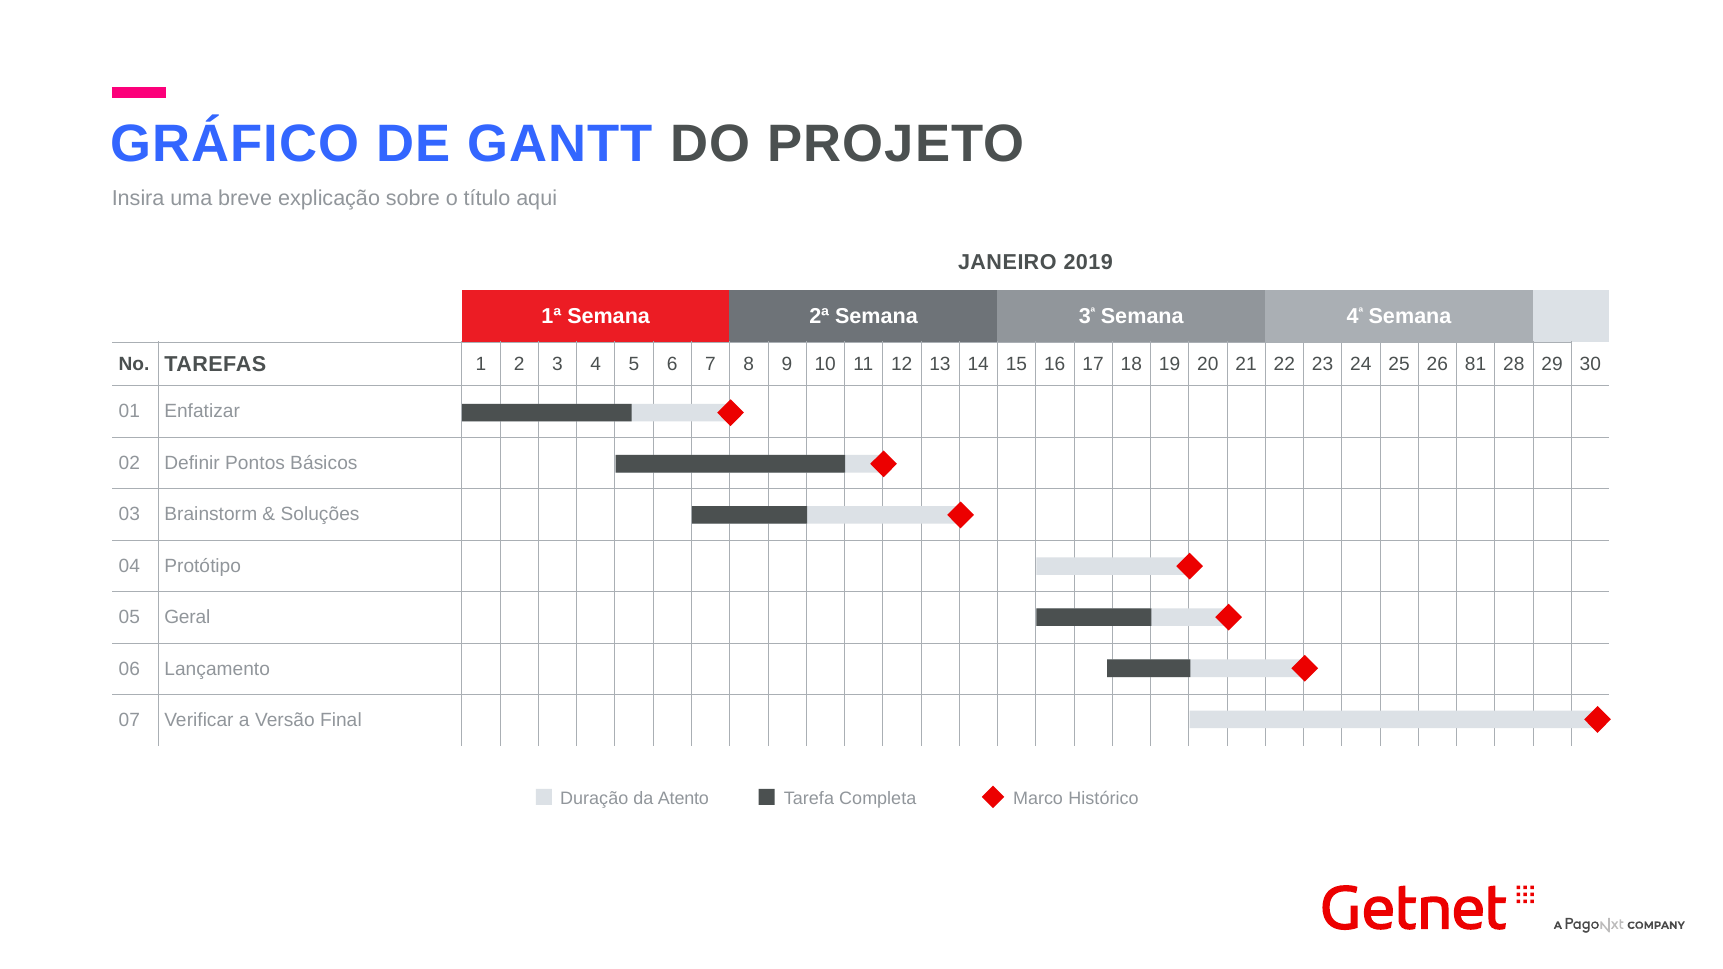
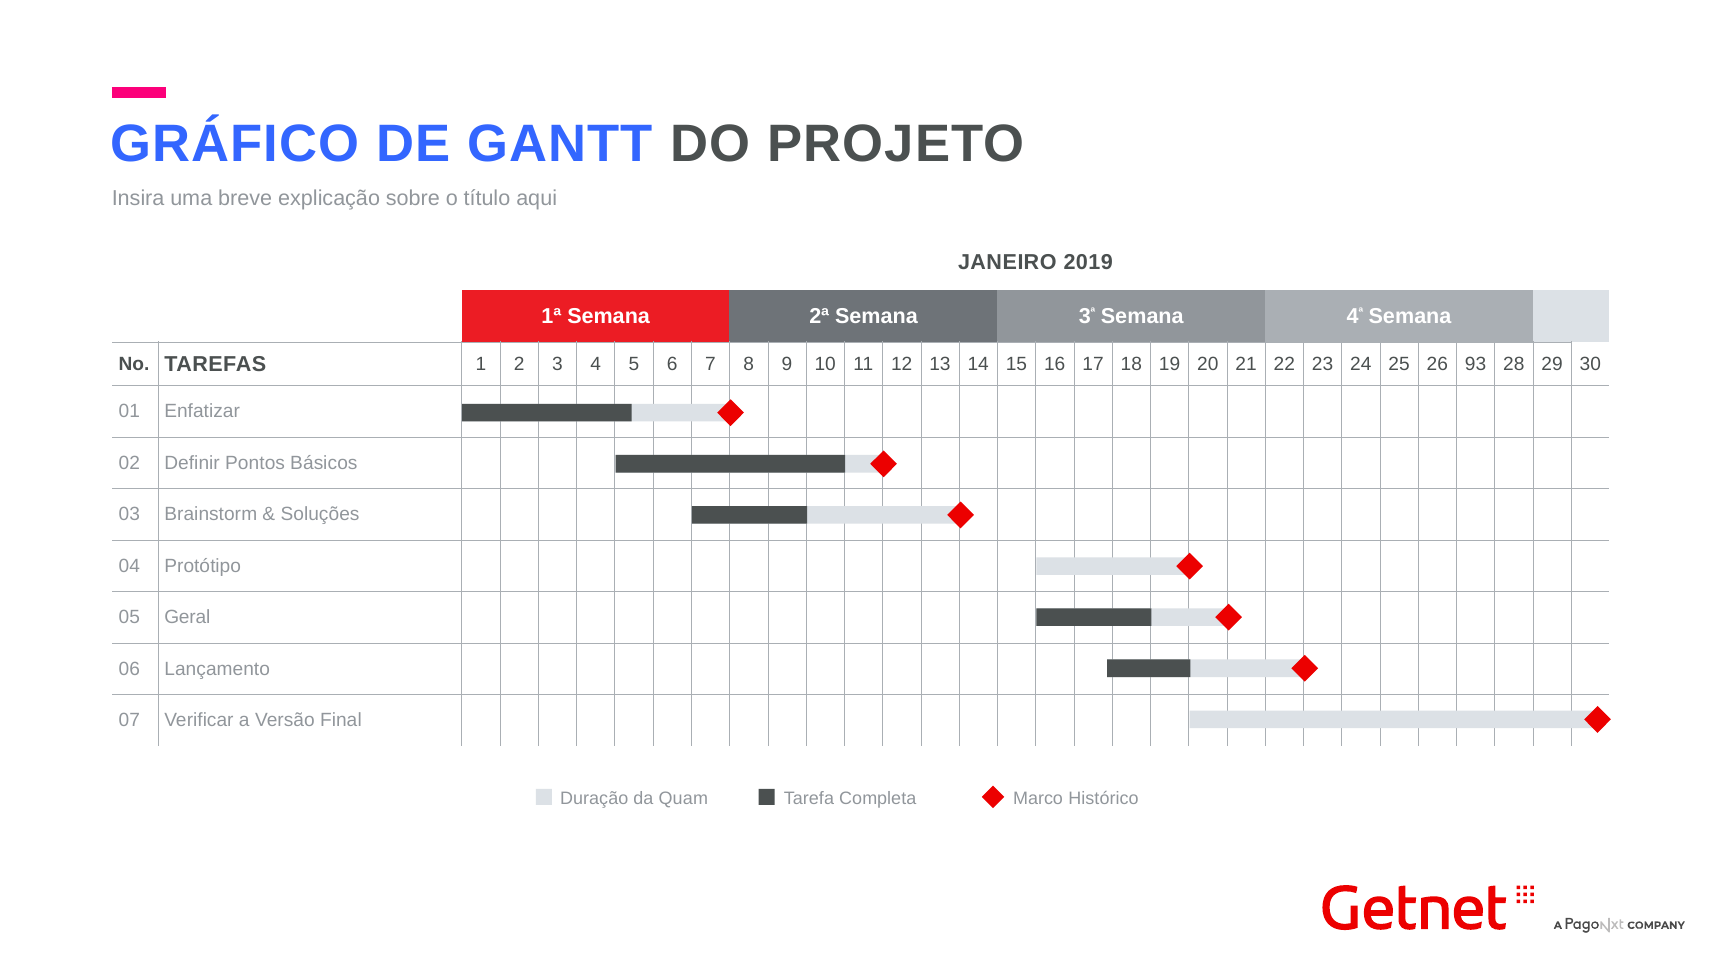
81: 81 -> 93
Atento: Atento -> Quam
